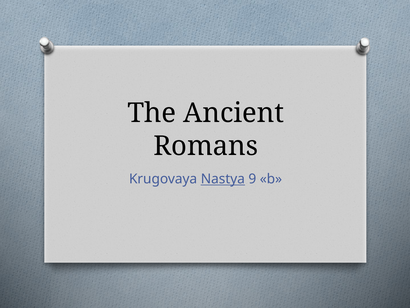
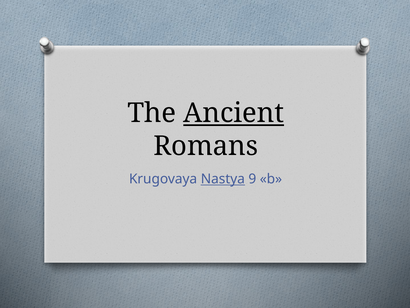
Ancient underline: none -> present
